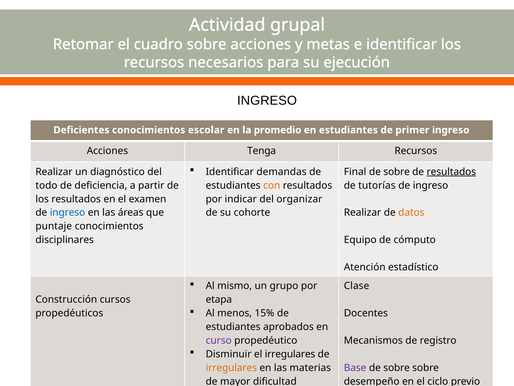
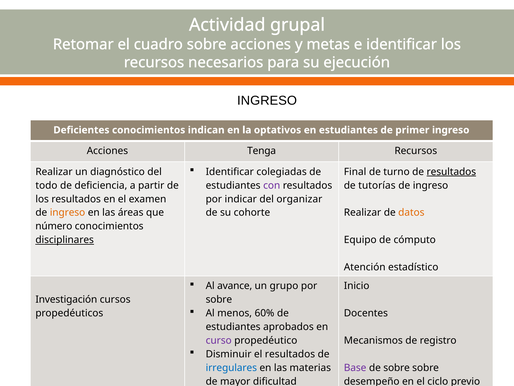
escolar: escolar -> indican
promedio: promedio -> optativos
demandas: demandas -> colegiadas
sobre at (397, 172): sobre -> turno
con colour: orange -> purple
ingreso at (68, 212) colour: blue -> orange
puntaje: puntaje -> número
disciplinares underline: none -> present
mismo: mismo -> avance
Clase: Clase -> Inicio
Construcción: Construcción -> Investigación
etapa at (219, 299): etapa -> sobre
15%: 15% -> 60%
el irregulares: irregulares -> resultados
irregulares at (231, 367) colour: orange -> blue
